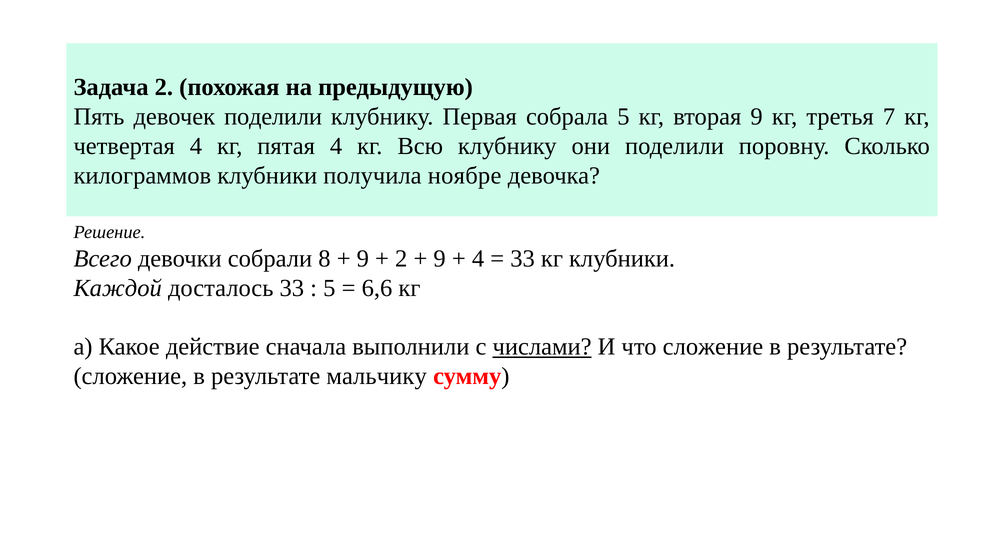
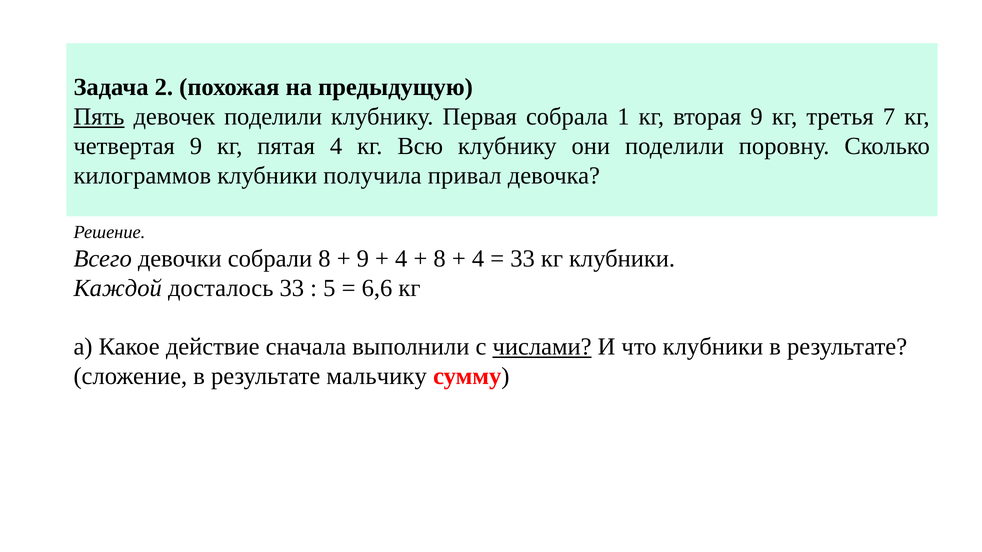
Пять underline: none -> present
собрала 5: 5 -> 1
четвертая 4: 4 -> 9
ноябре: ноябре -> привал
2 at (401, 259): 2 -> 4
9 at (440, 259): 9 -> 8
что сложение: сложение -> клубники
